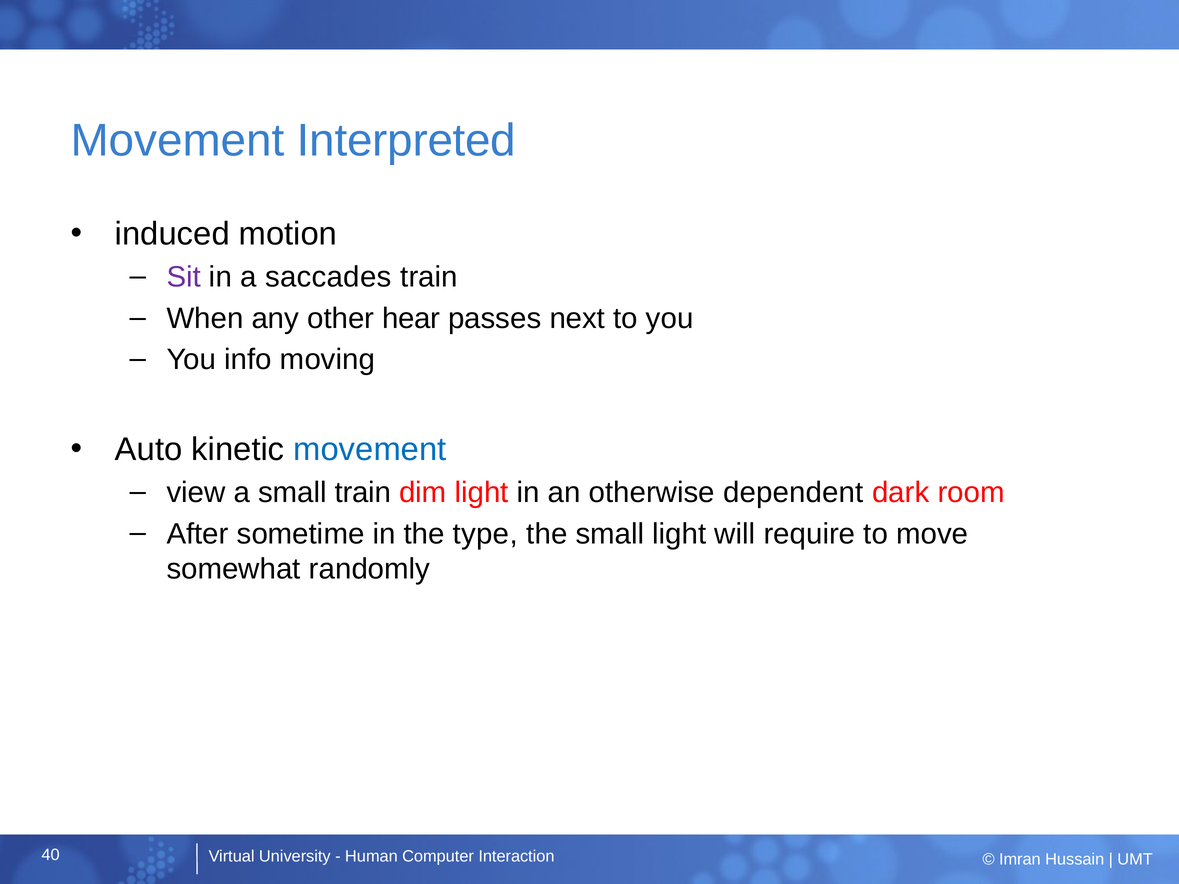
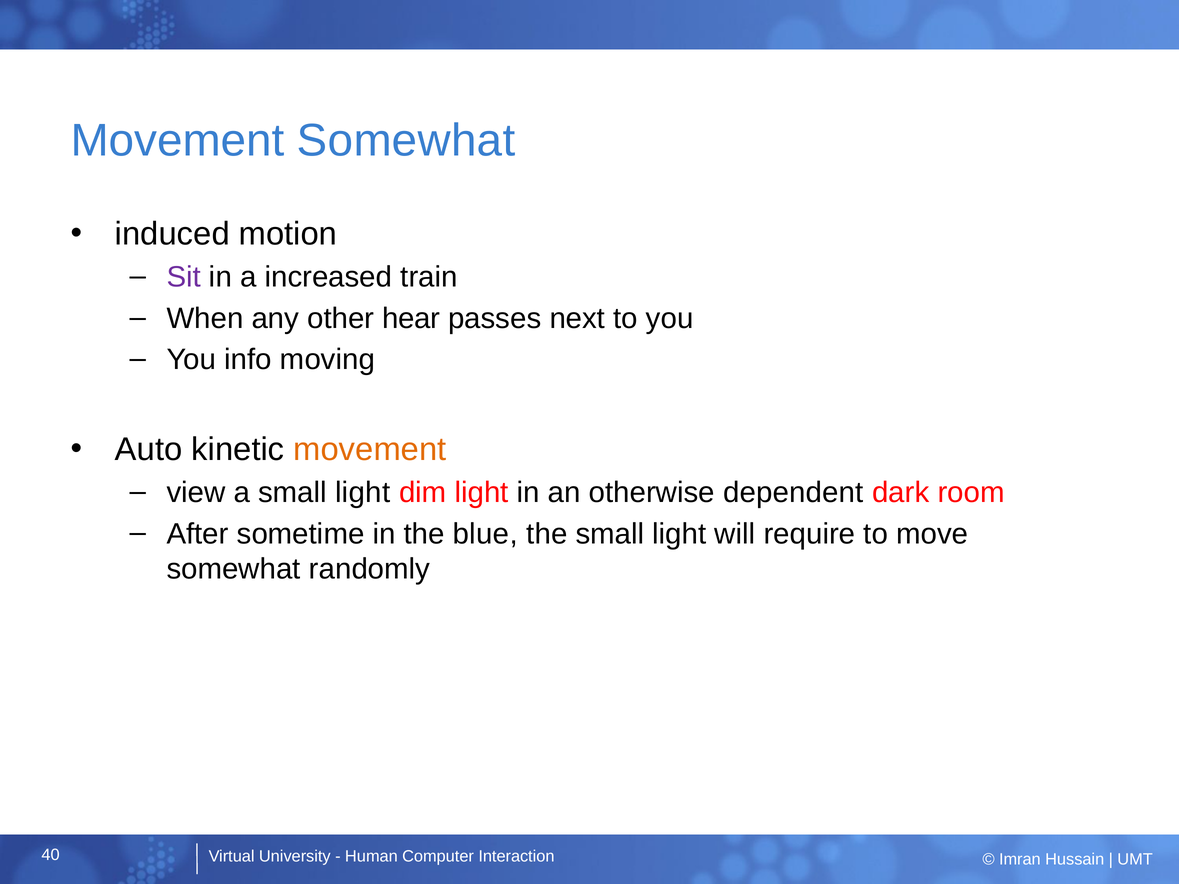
Movement Interpreted: Interpreted -> Somewhat
saccades: saccades -> increased
movement at (370, 450) colour: blue -> orange
a small train: train -> light
type: type -> blue
